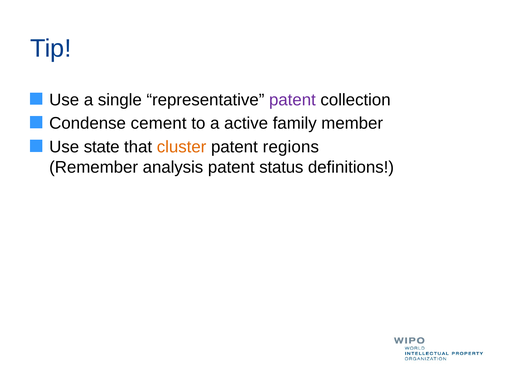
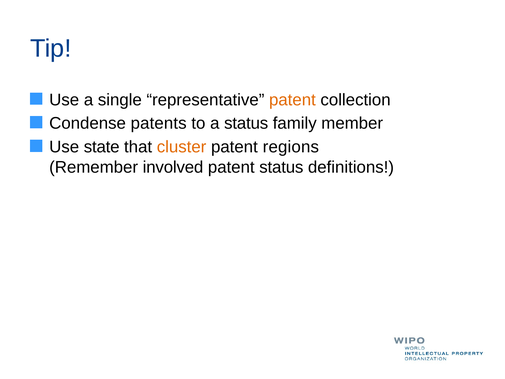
patent at (292, 100) colour: purple -> orange
cement: cement -> patents
a active: active -> status
analysis: analysis -> involved
